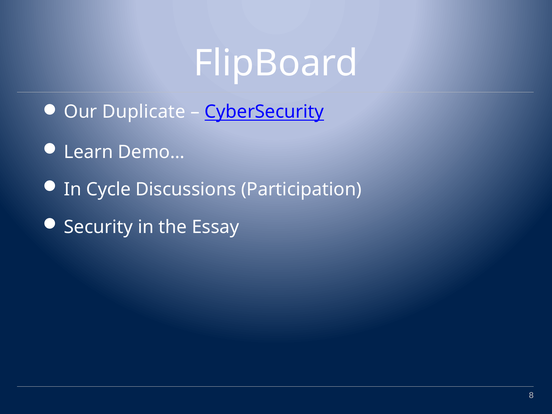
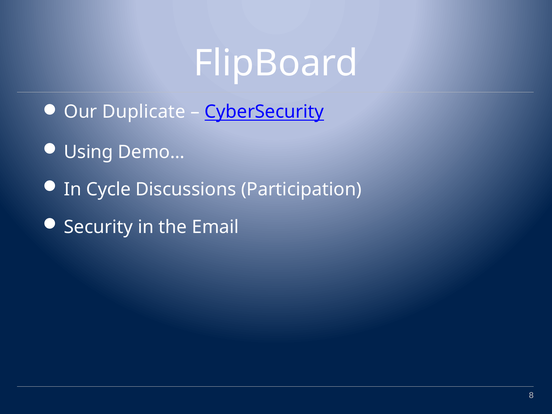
Learn: Learn -> Using
Essay: Essay -> Email
